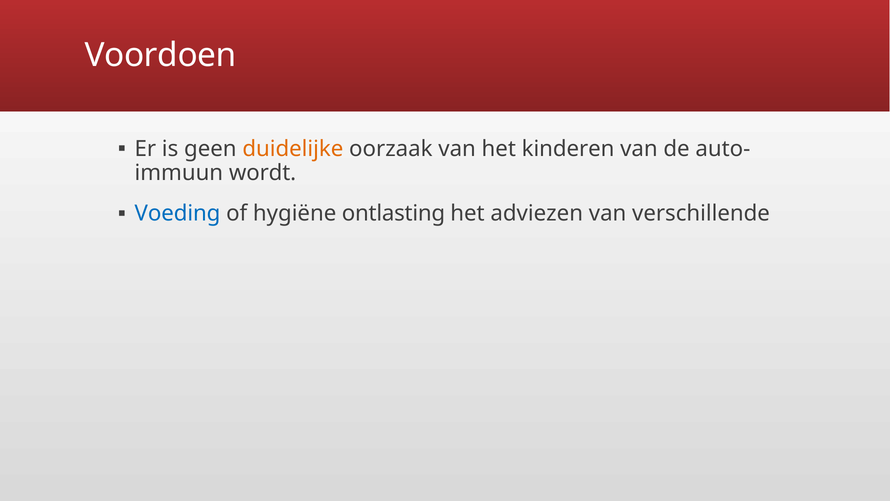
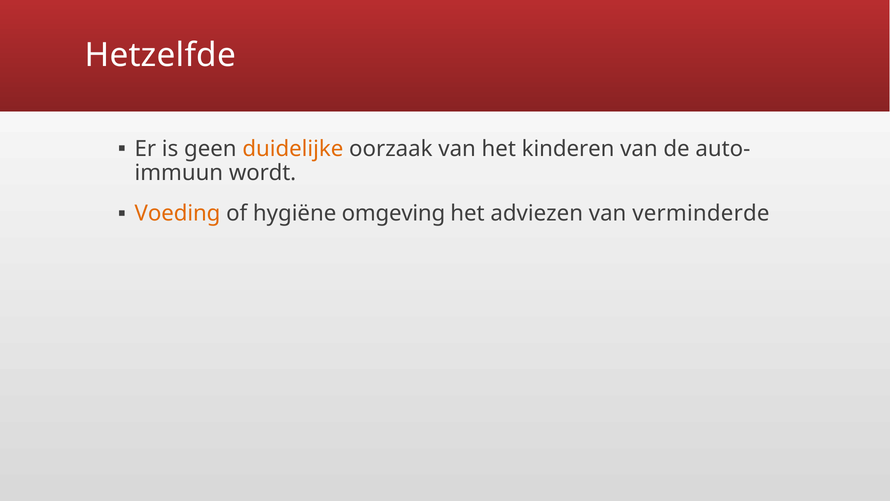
Voordoen: Voordoen -> Hetzelfde
Voeding colour: blue -> orange
ontlasting: ontlasting -> omgeving
verschillende: verschillende -> verminderde
